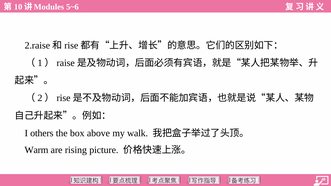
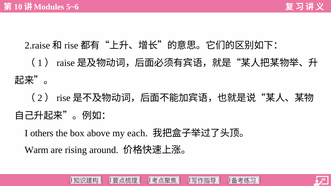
walk: walk -> each
picture: picture -> around
